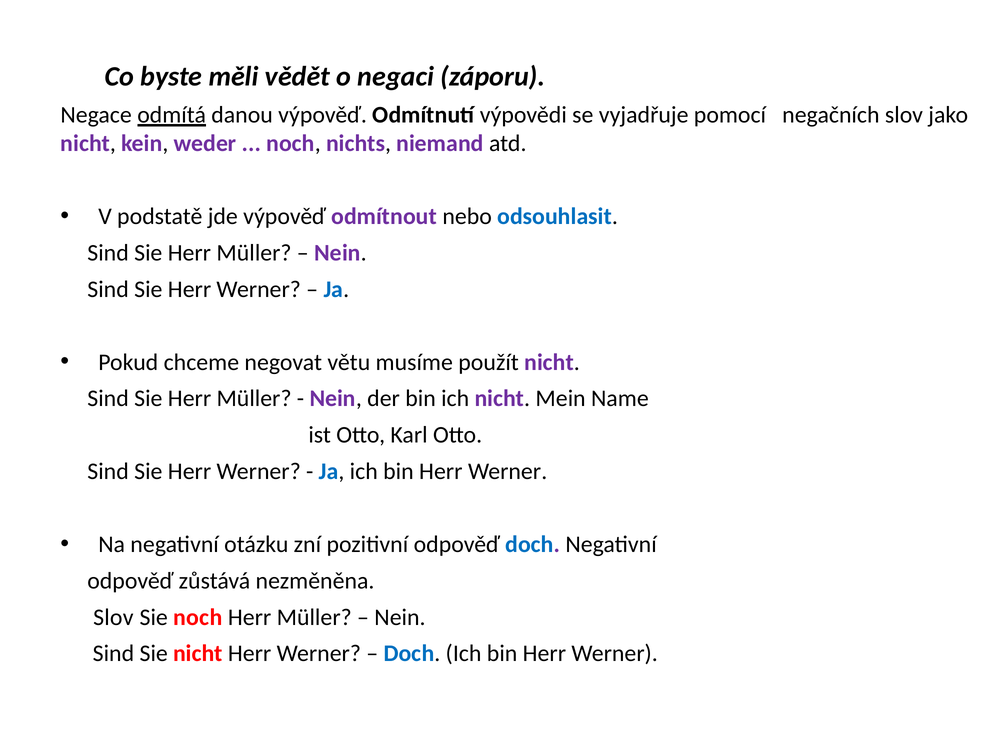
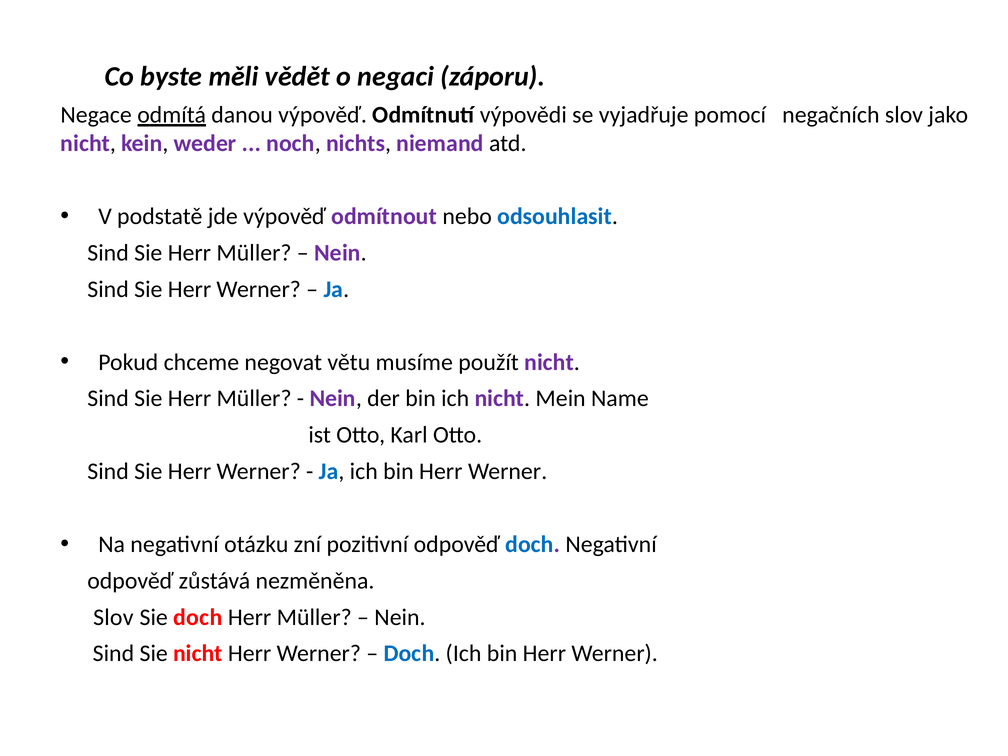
Sie noch: noch -> doch
